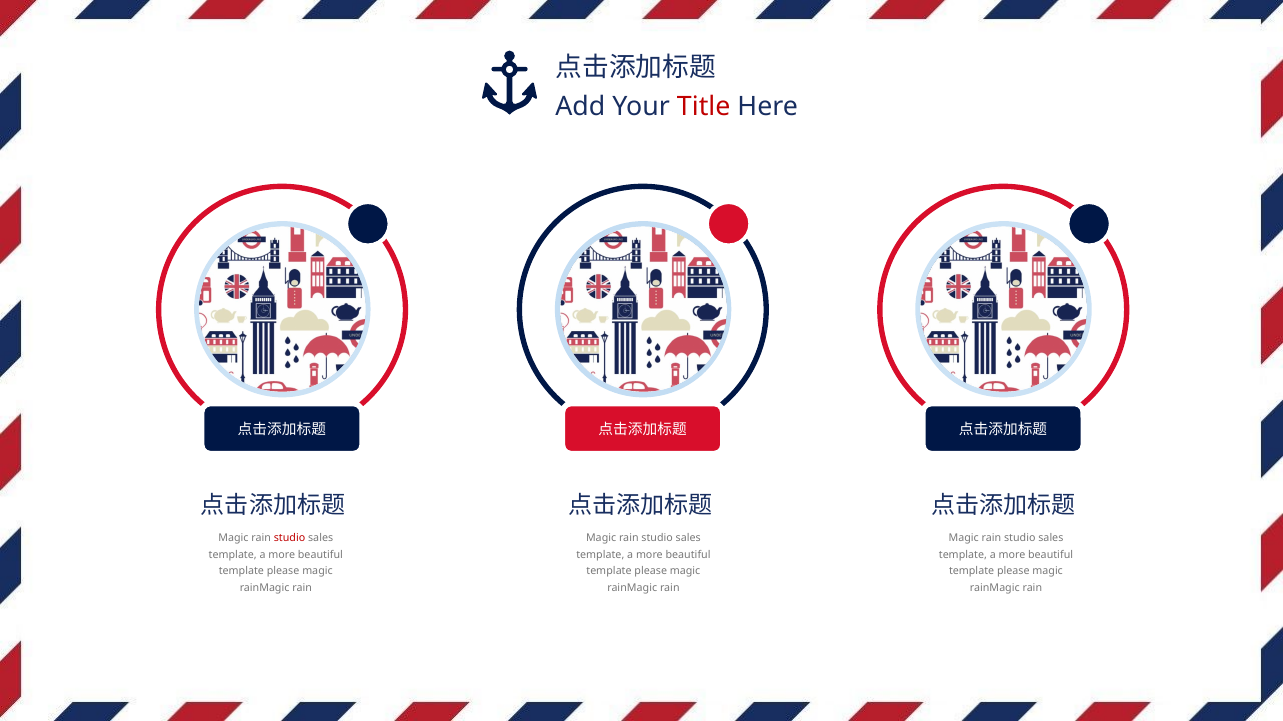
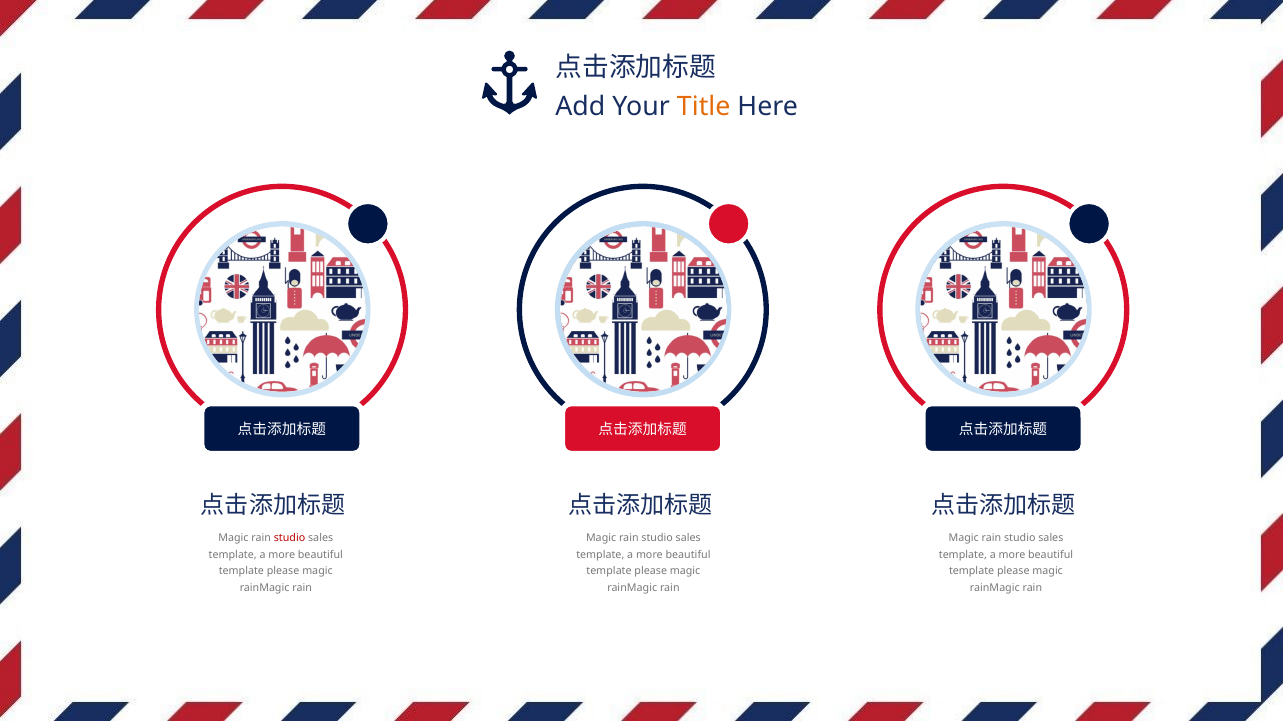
Title colour: red -> orange
